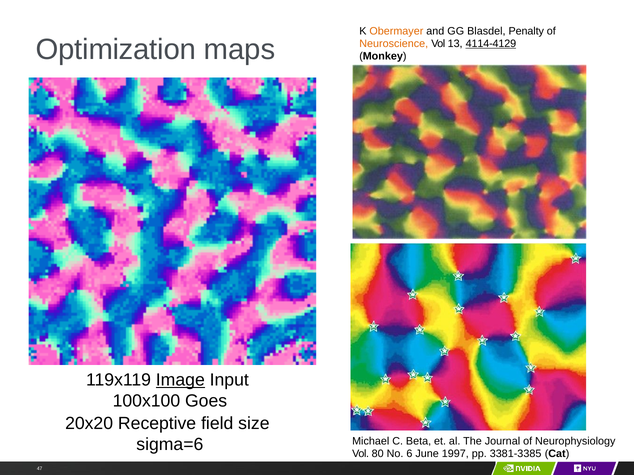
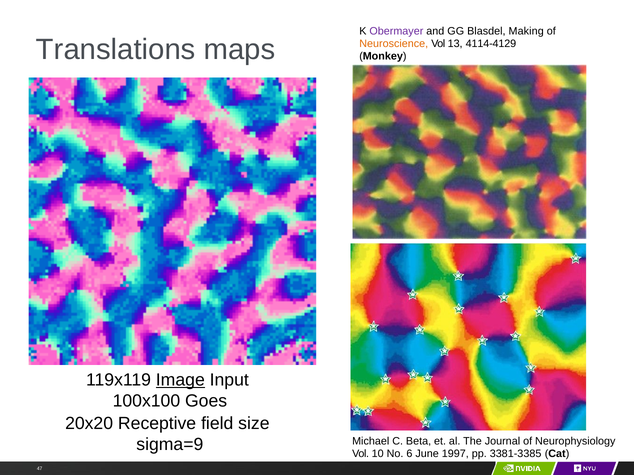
Obermayer colour: orange -> purple
Penalty: Penalty -> Making
Optimization: Optimization -> Translations
4114-4129 underline: present -> none
sigma=6: sigma=6 -> sigma=9
80: 80 -> 10
